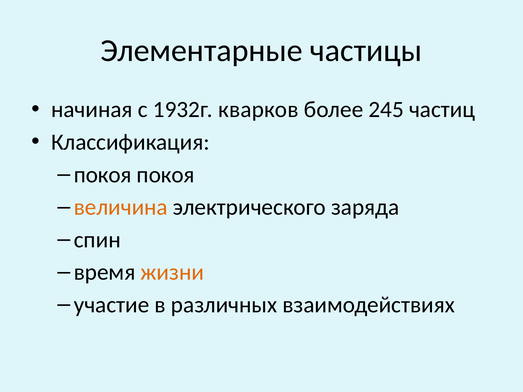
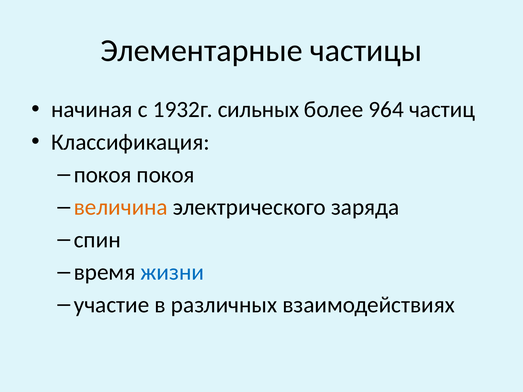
кварков: кварков -> сильных
245: 245 -> 964
жизни colour: orange -> blue
